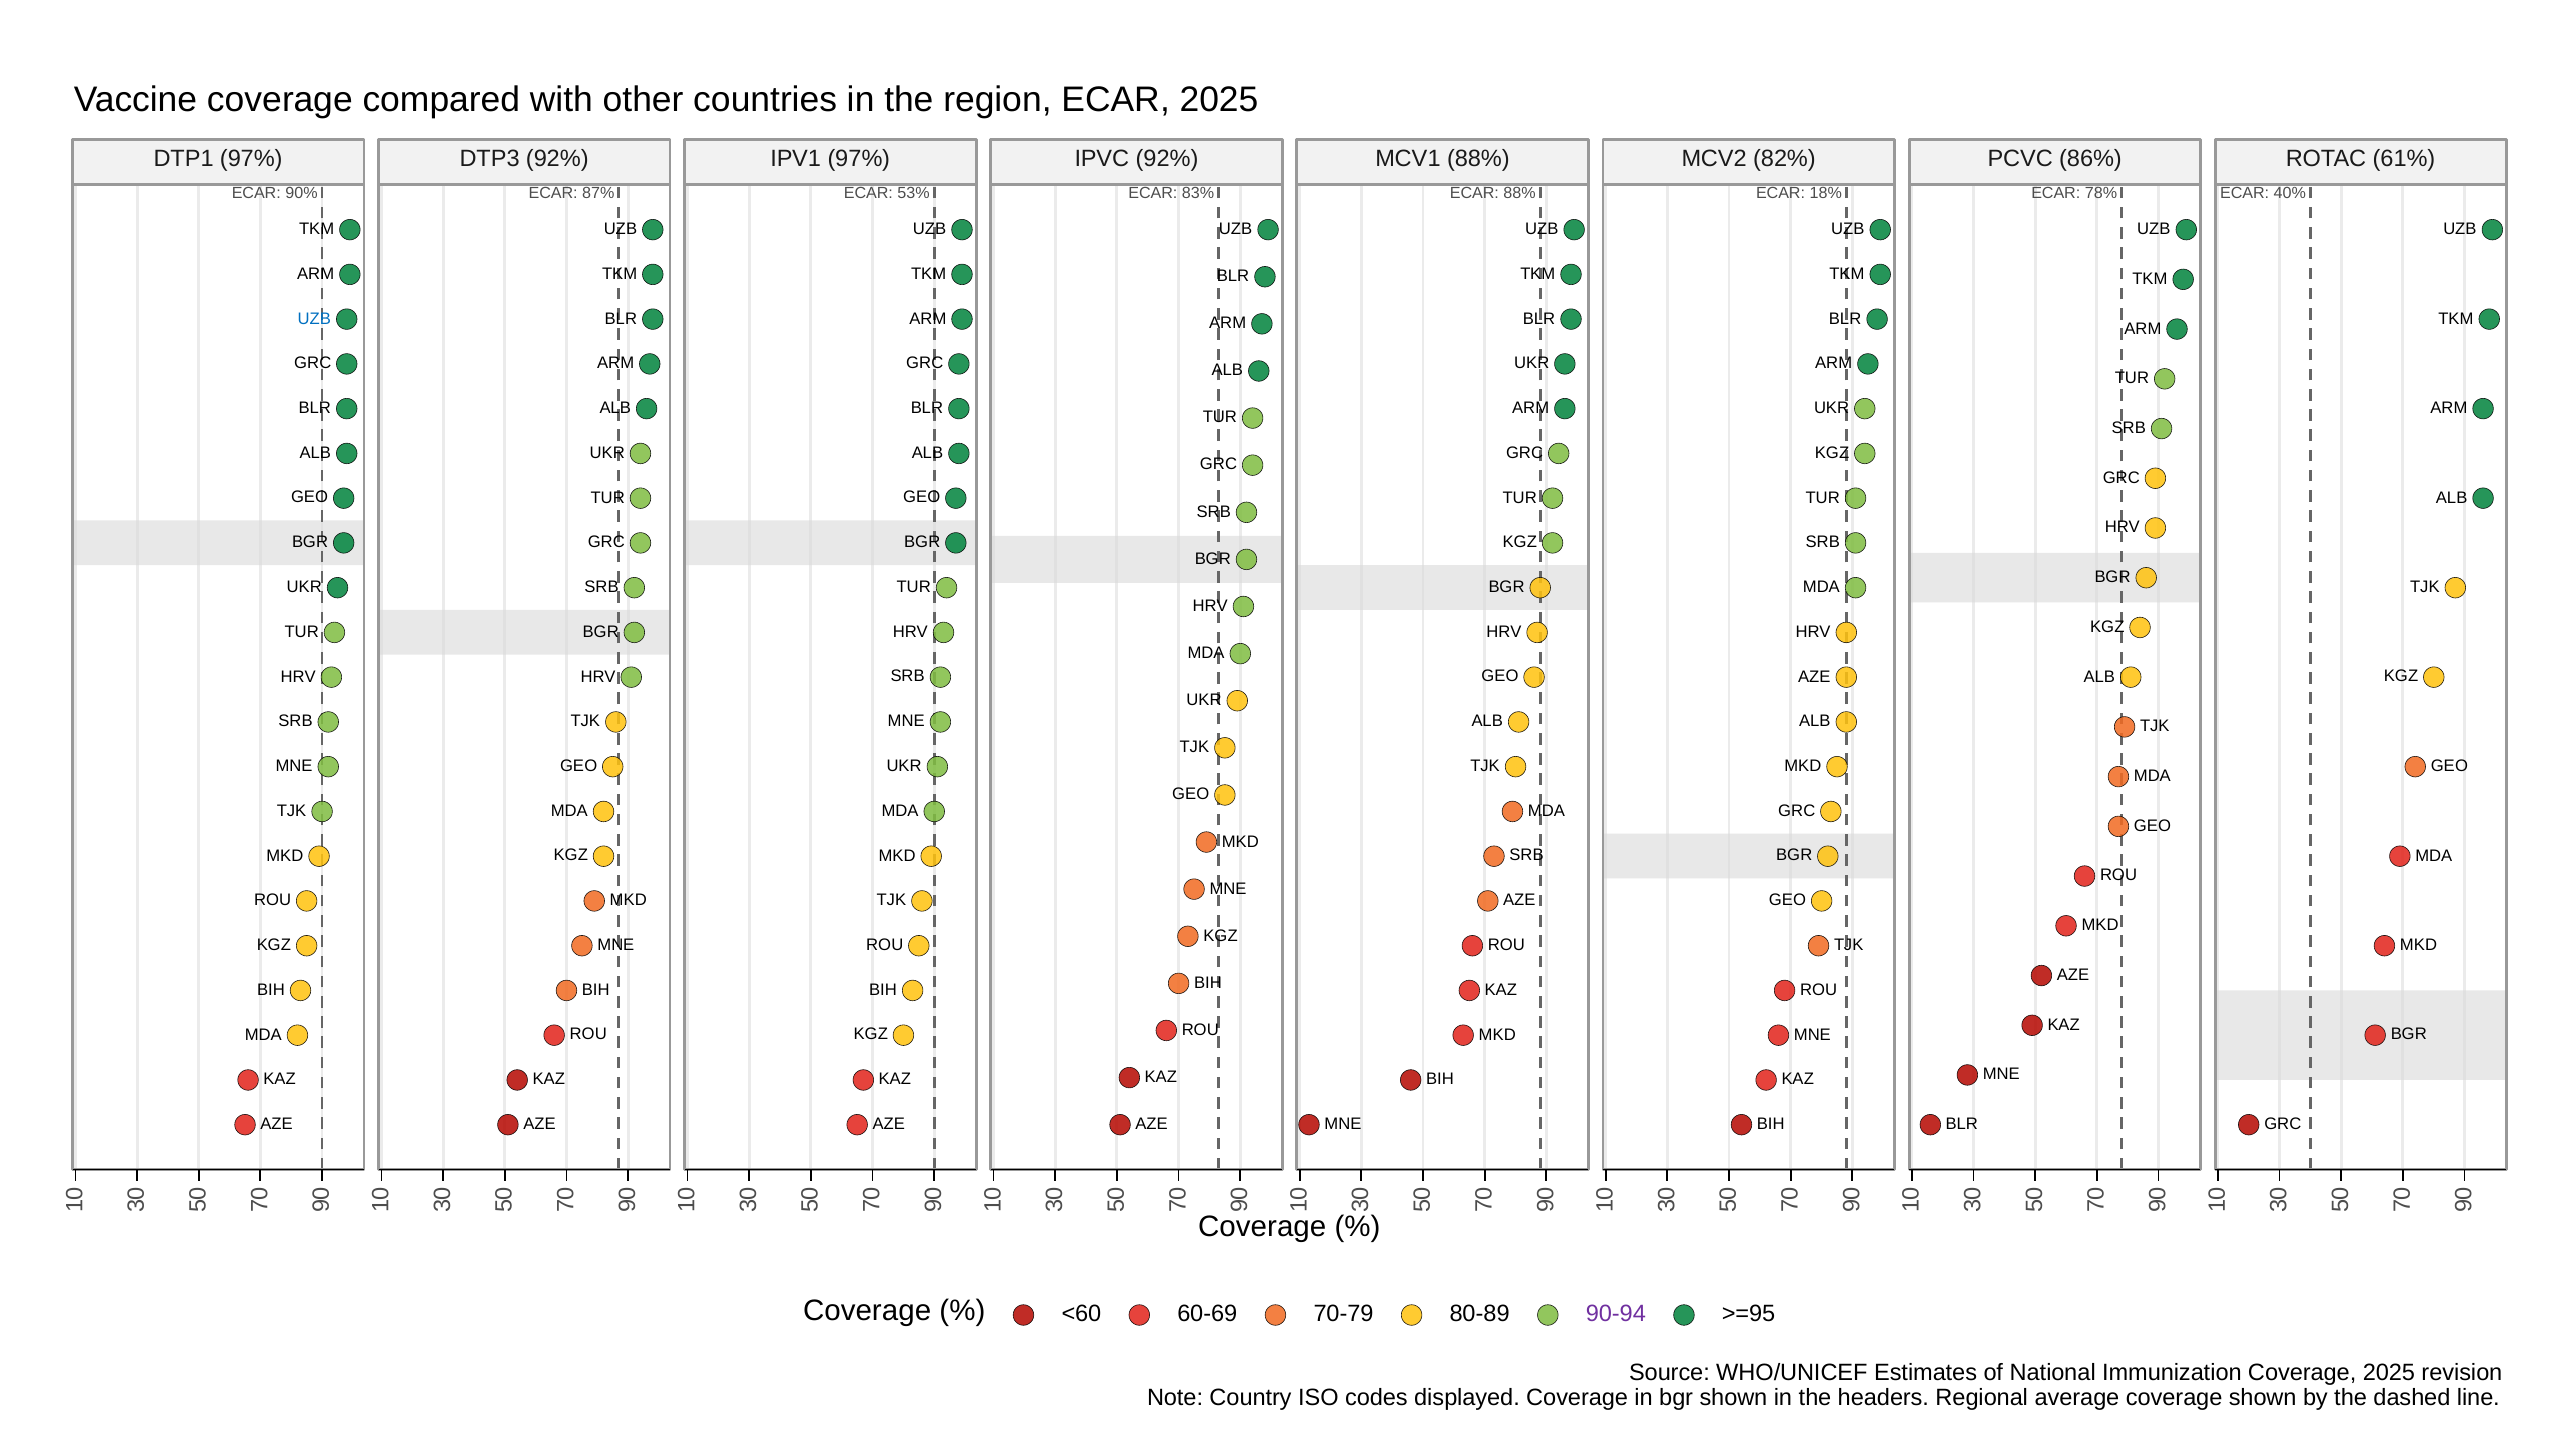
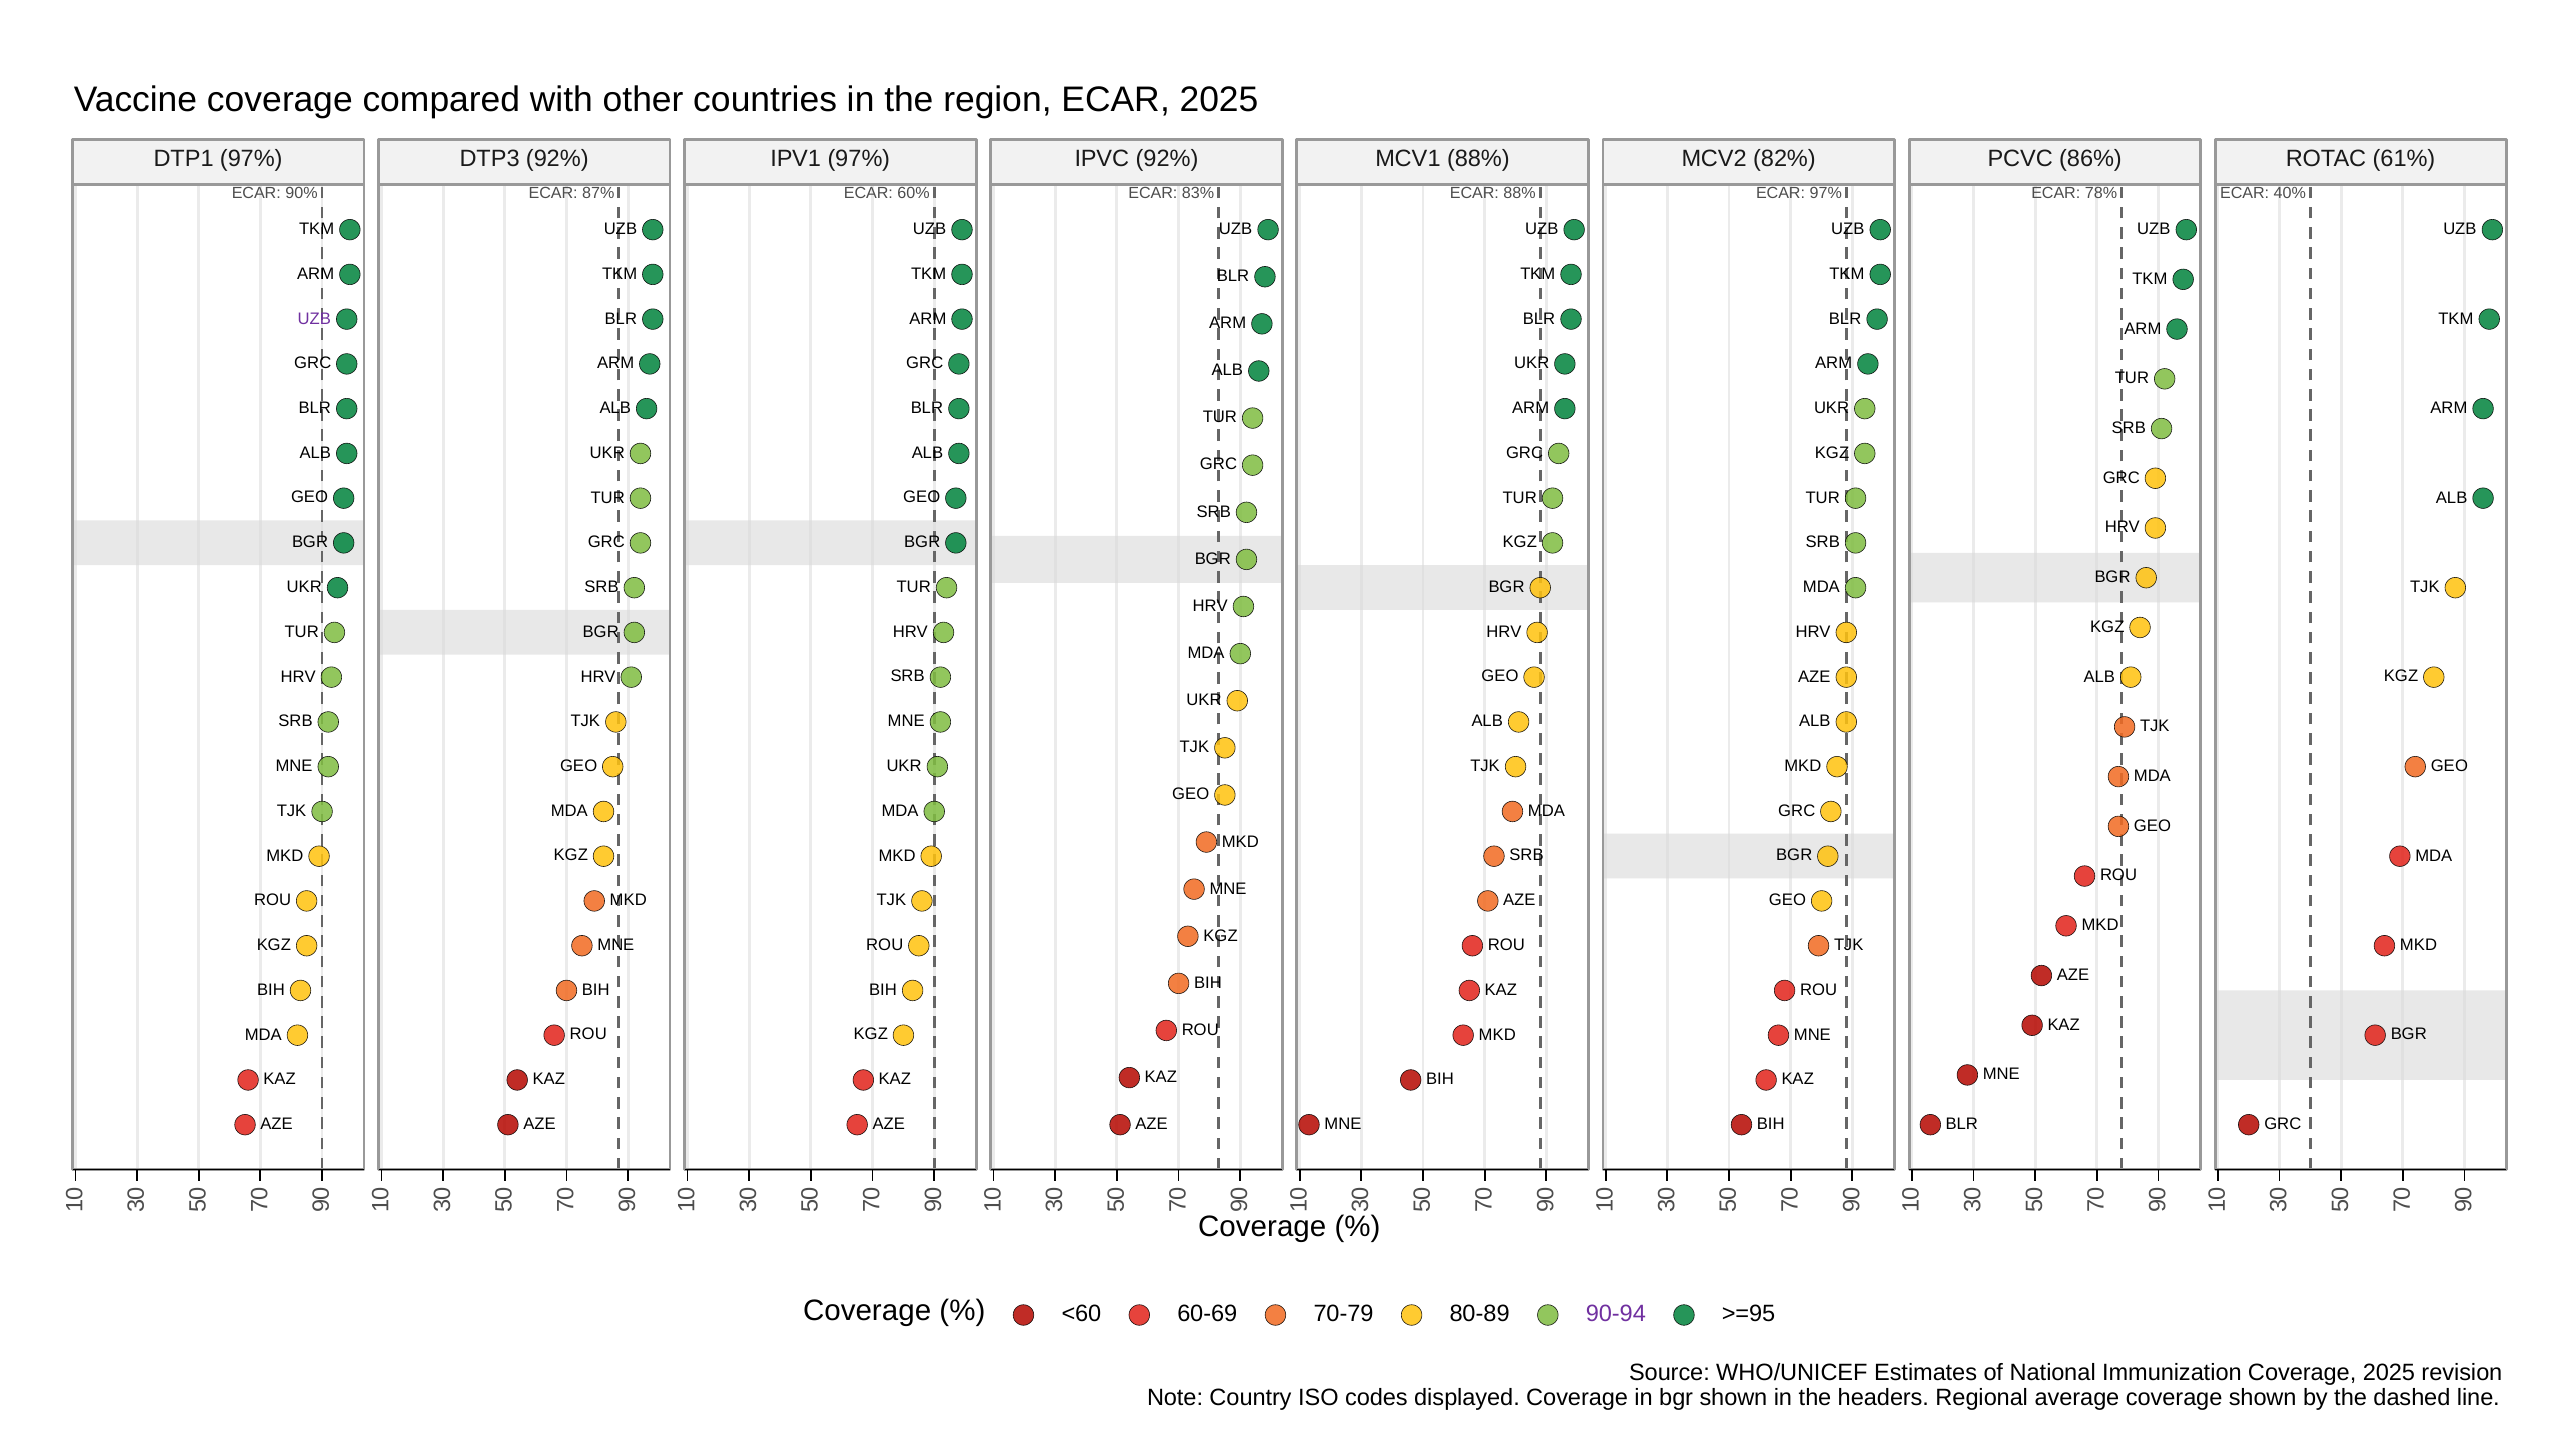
53%: 53% -> 60%
ECAR 18%: 18% -> 97%
UZB at (314, 319) colour: blue -> purple
